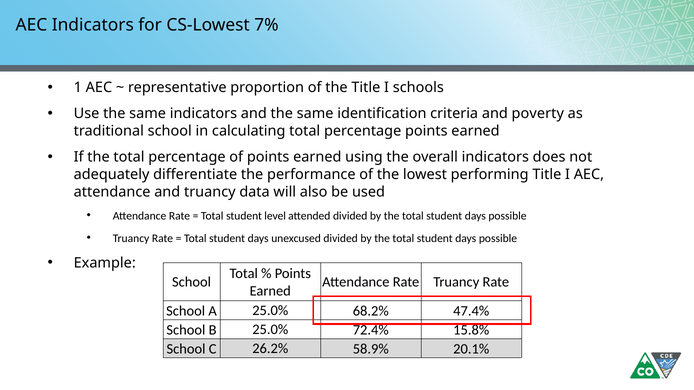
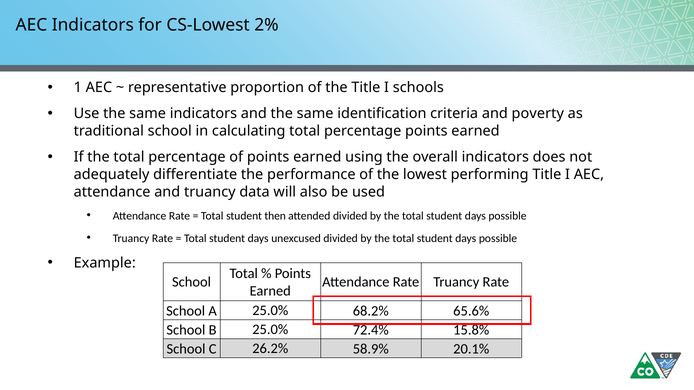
7%: 7% -> 2%
level: level -> then
47.4%: 47.4% -> 65.6%
